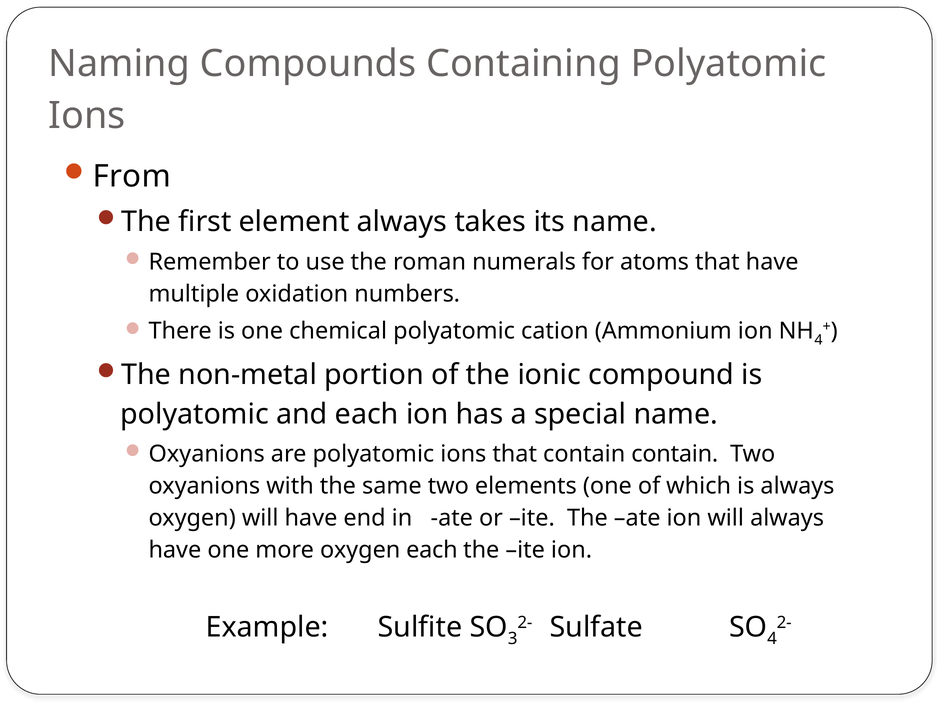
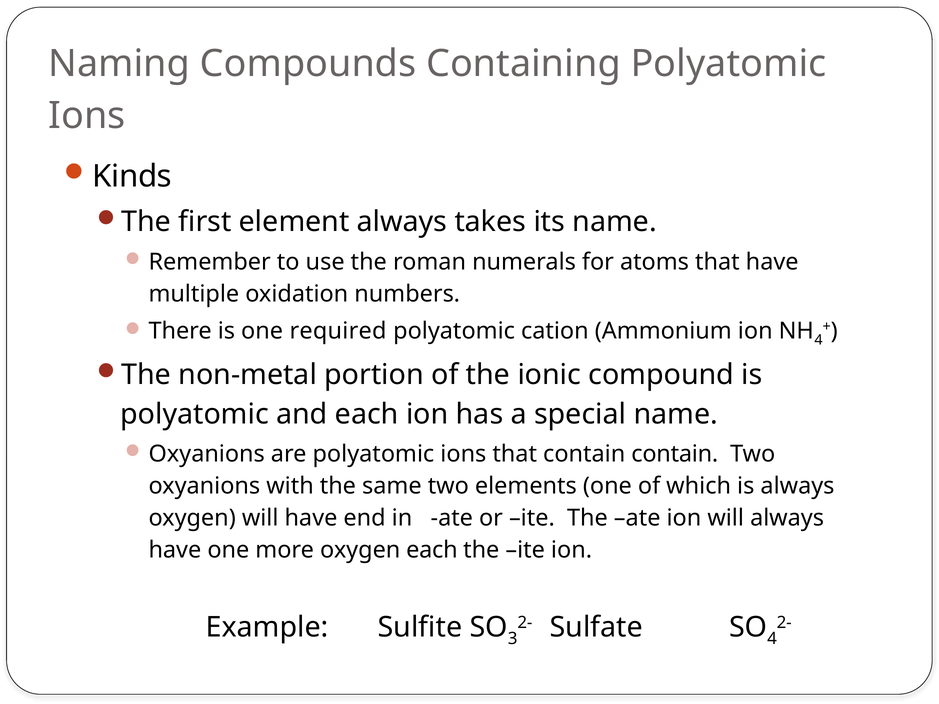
From: From -> Kinds
chemical: chemical -> required
